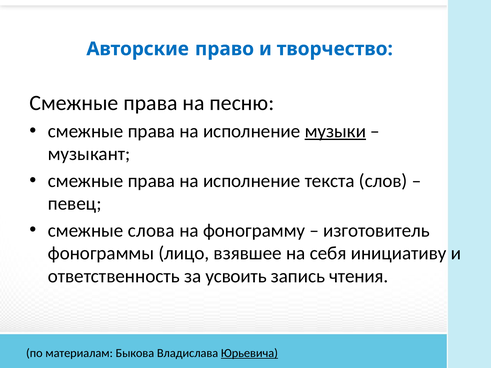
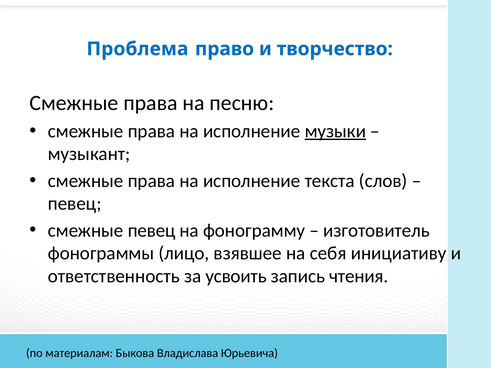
Авторские: Авторские -> Проблема
смежные слова: слова -> певец
Юрьевича underline: present -> none
